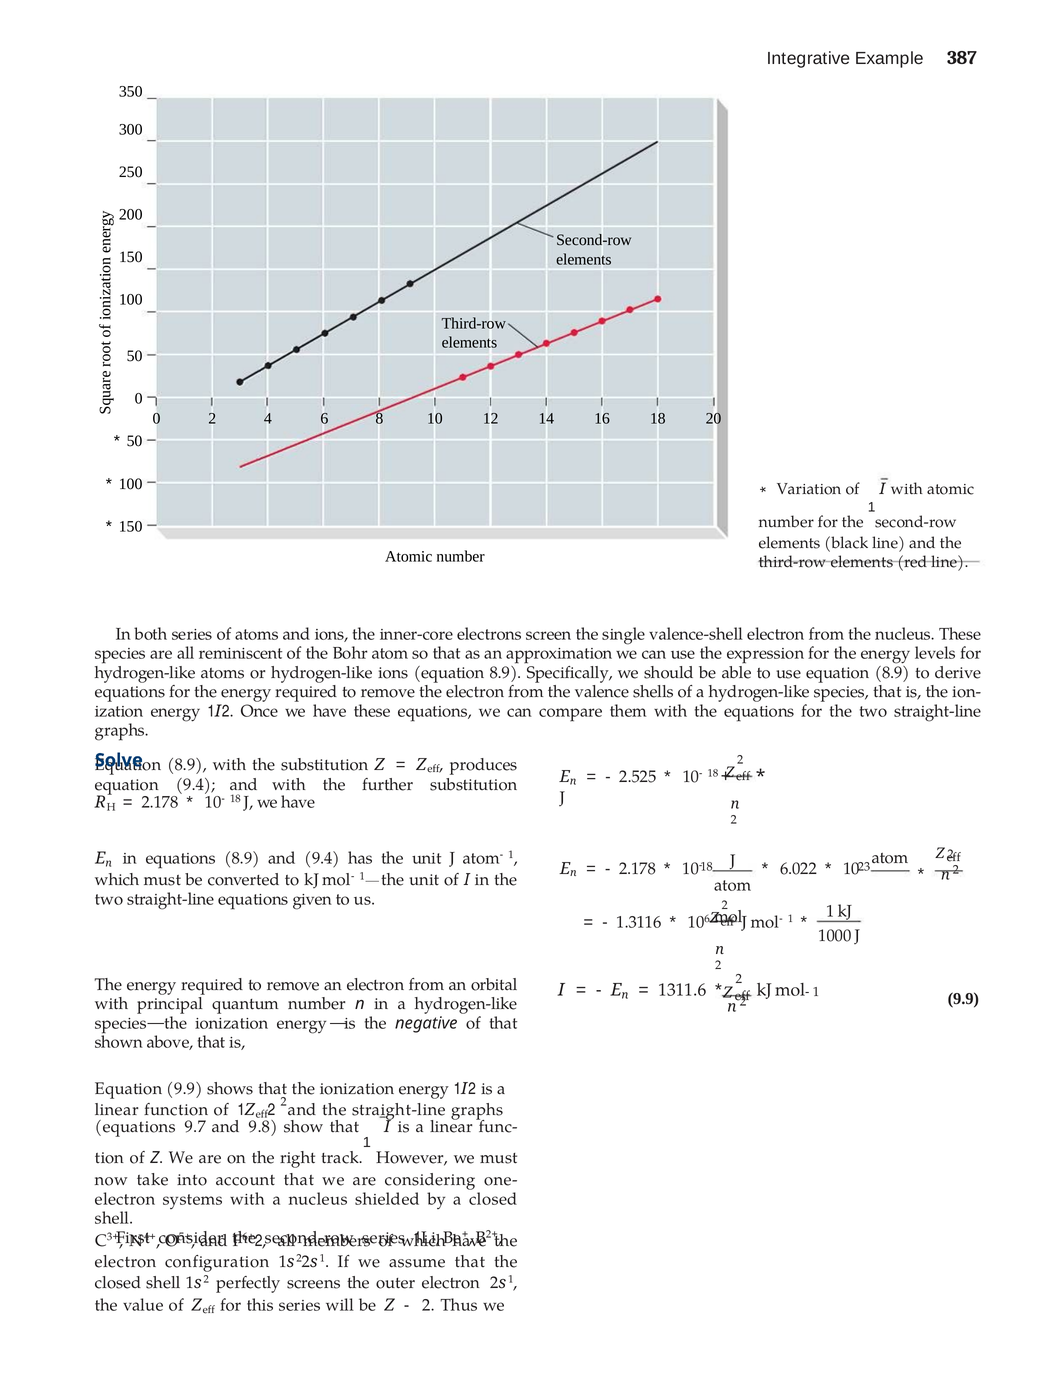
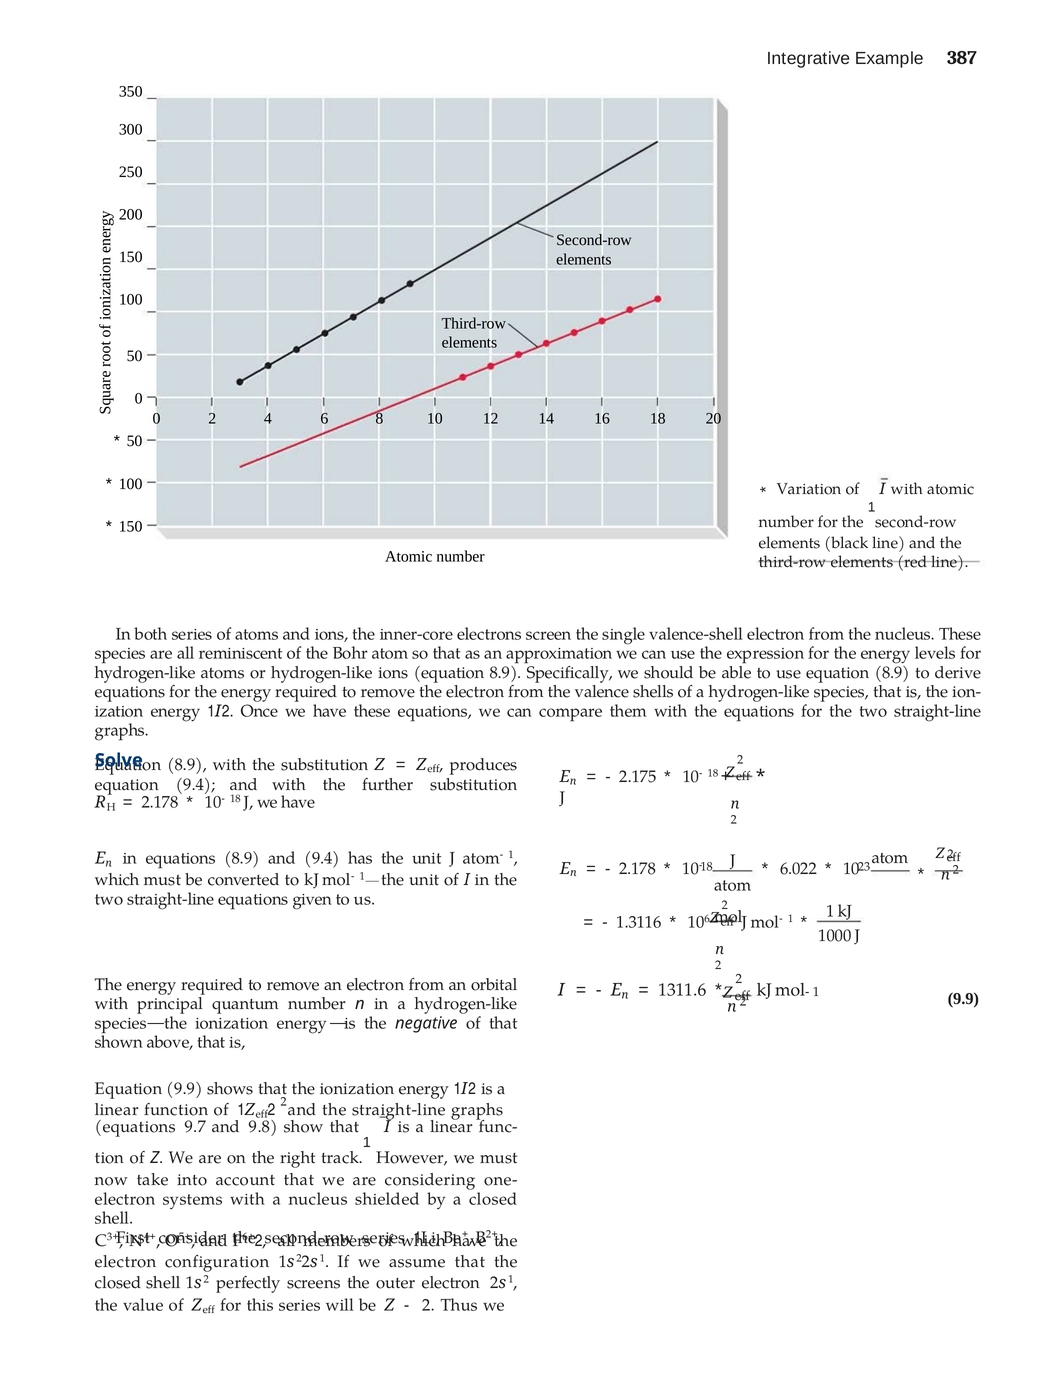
2.525: 2.525 -> 2.175
